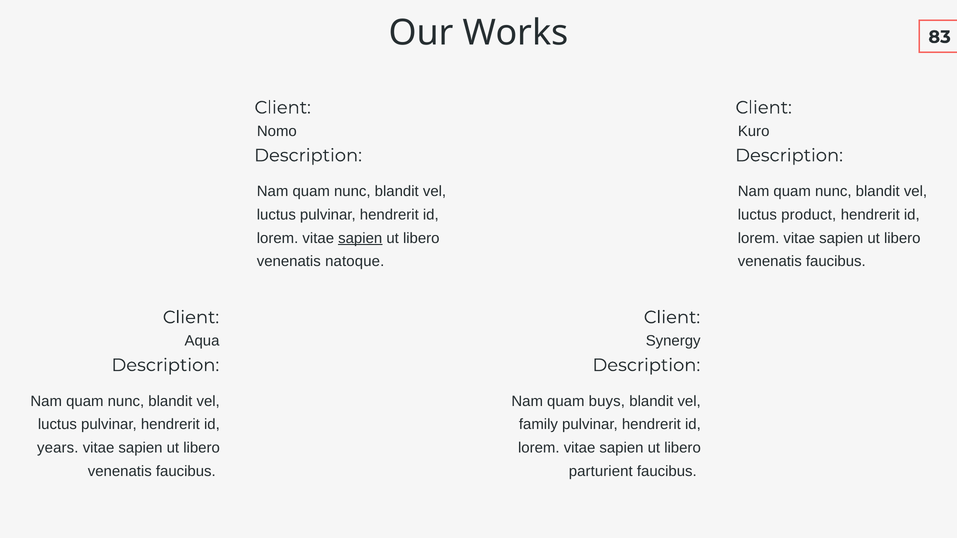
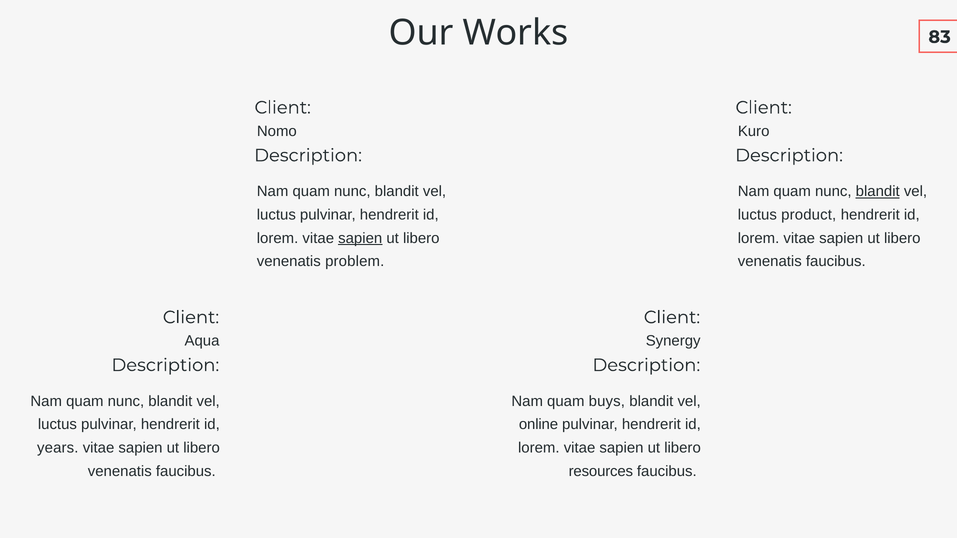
blandit at (878, 192) underline: none -> present
natoque: natoque -> problem
family: family -> online
parturient: parturient -> resources
